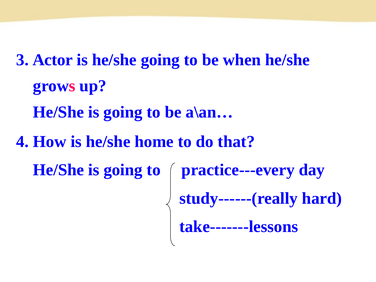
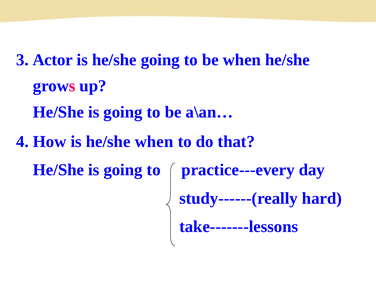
he/she home: home -> when
